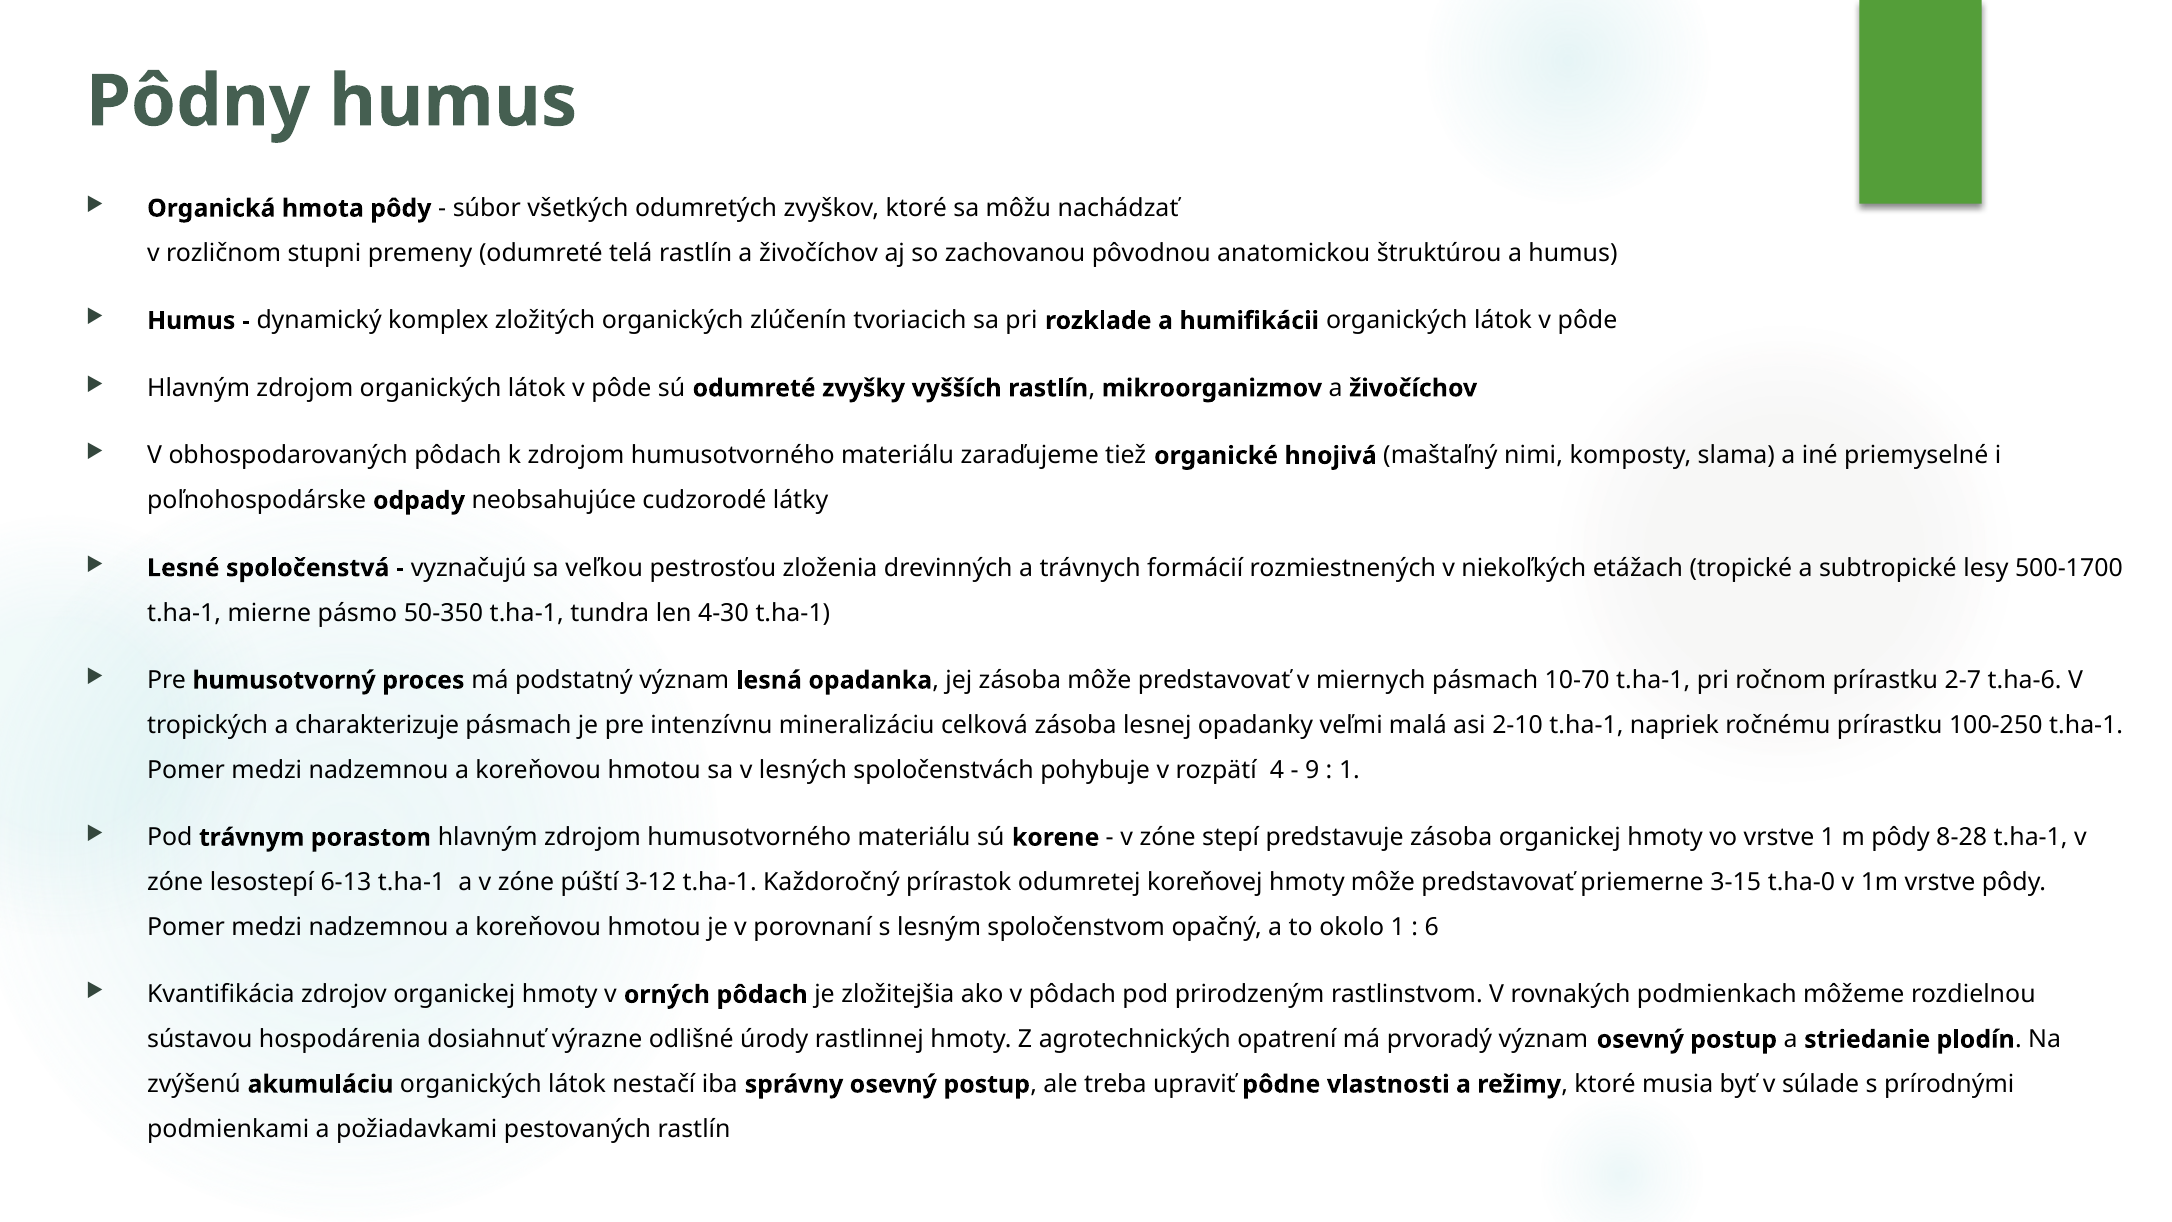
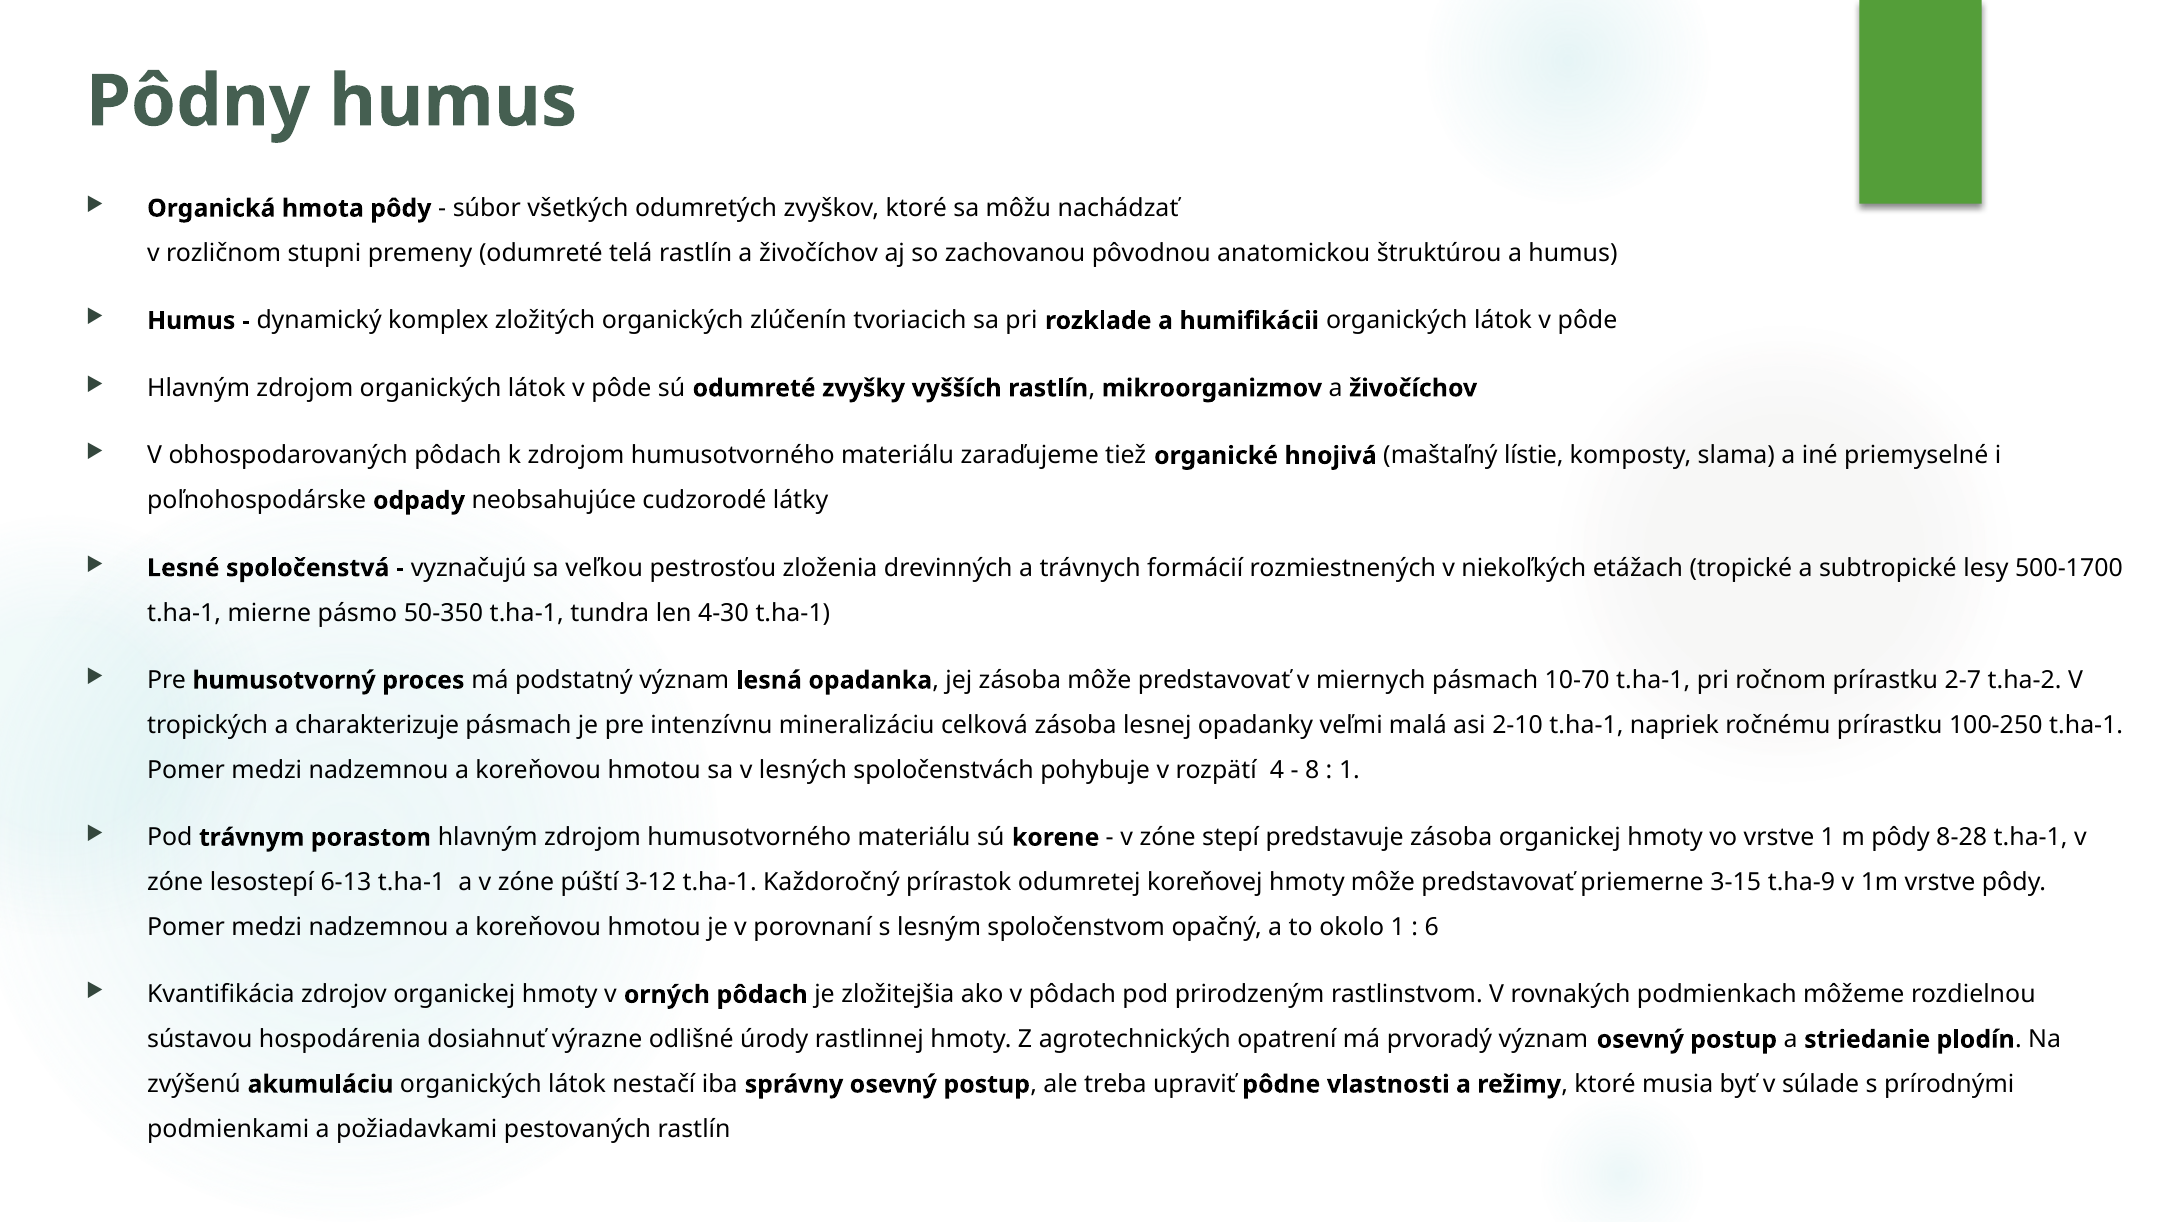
nimi: nimi -> lístie
t.ha-6: t.ha-6 -> t.ha-2
9: 9 -> 8
t.ha-0: t.ha-0 -> t.ha-9
